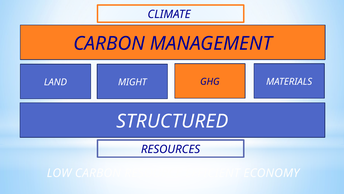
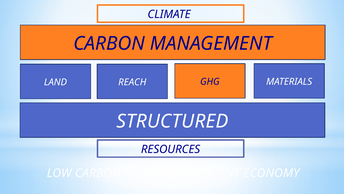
MIGHT: MIGHT -> REACH
